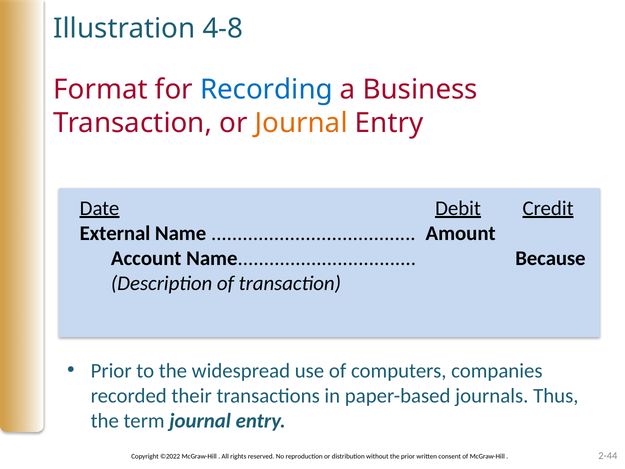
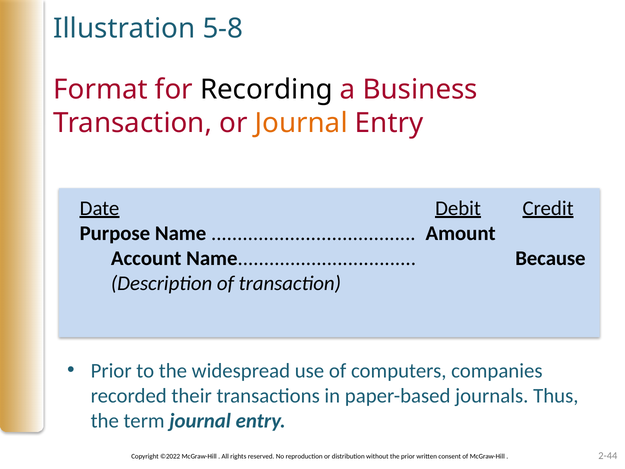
4-8: 4-8 -> 5-8
Recording colour: blue -> black
External: External -> Purpose
